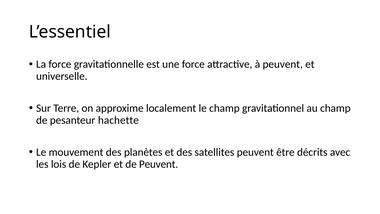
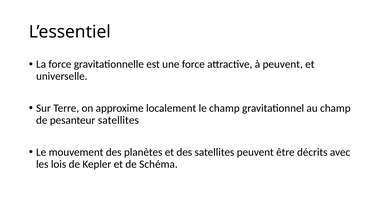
pesanteur hachette: hachette -> satellites
de Peuvent: Peuvent -> Schéma
